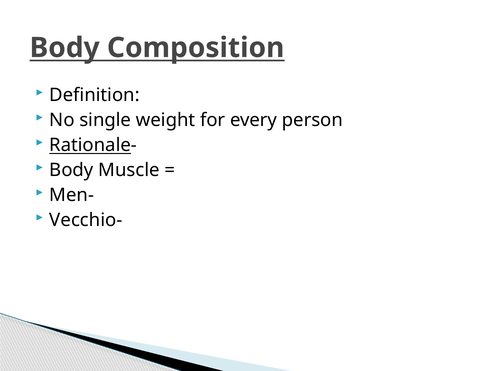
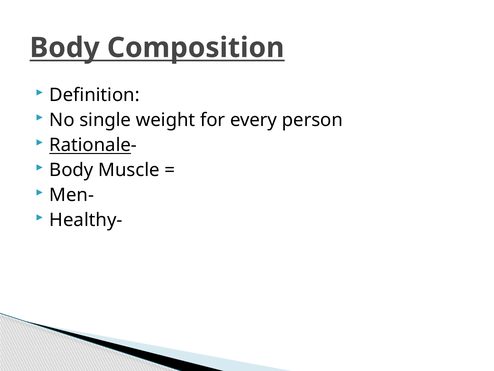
Vecchio-: Vecchio- -> Healthy-
